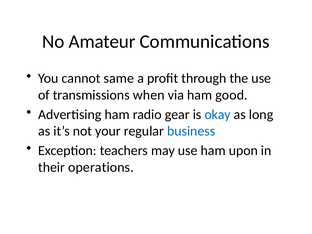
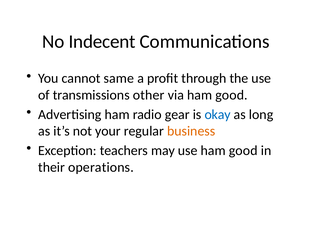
Amateur: Amateur -> Indecent
when: when -> other
business colour: blue -> orange
use ham upon: upon -> good
